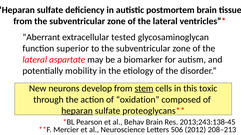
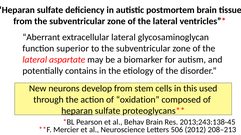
extracellular tested: tested -> lateral
mobility: mobility -> contains
stem underline: present -> none
toxic: toxic -> used
